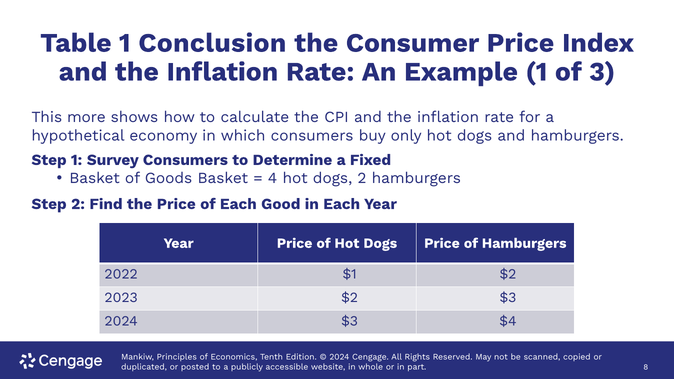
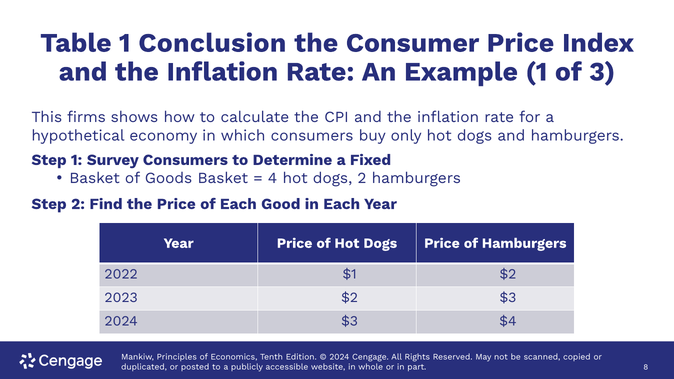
more: more -> firms
